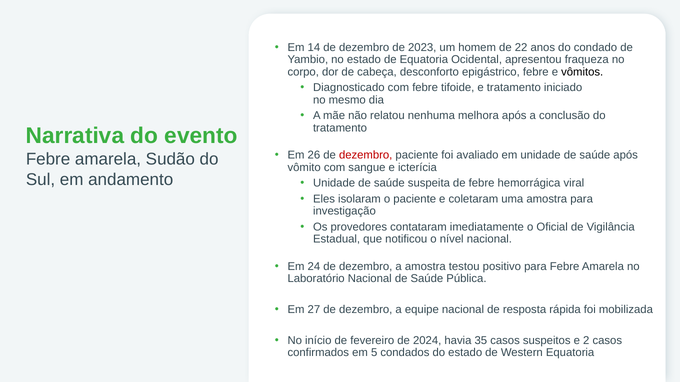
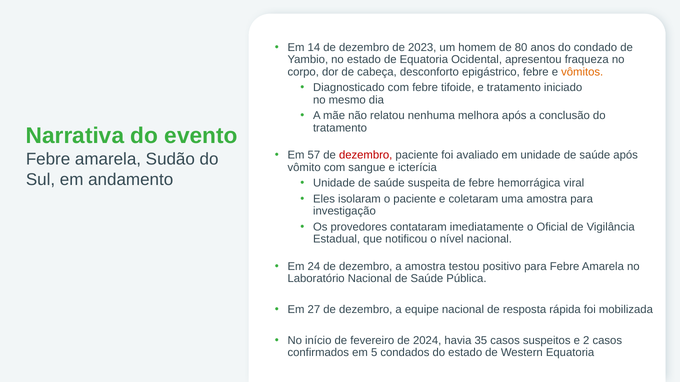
22: 22 -> 80
vômitos colour: black -> orange
26: 26 -> 57
